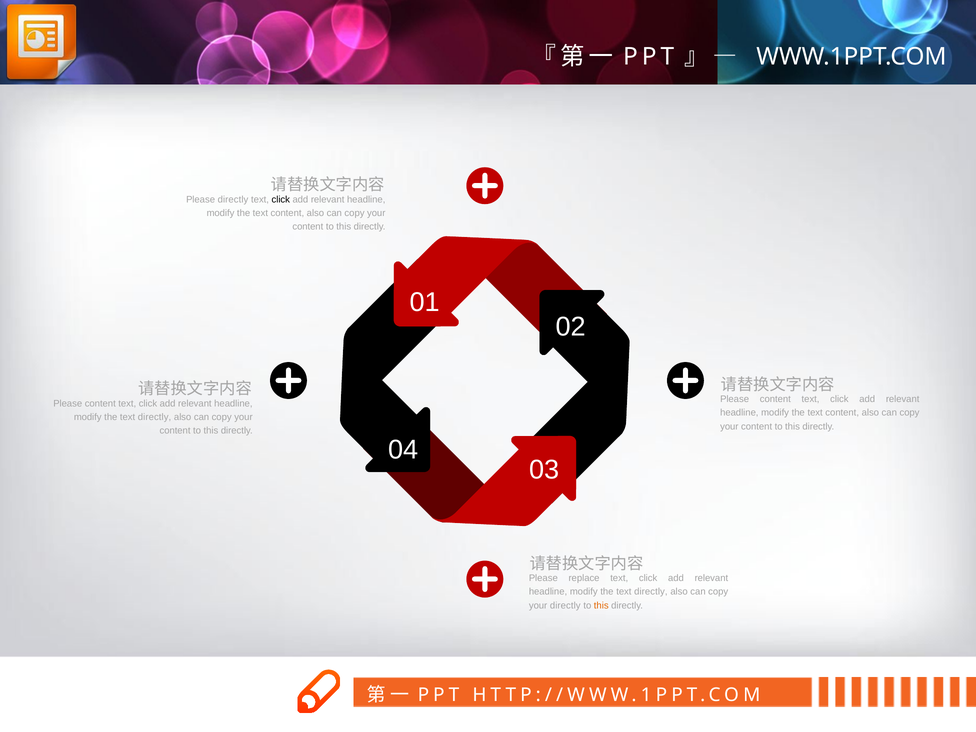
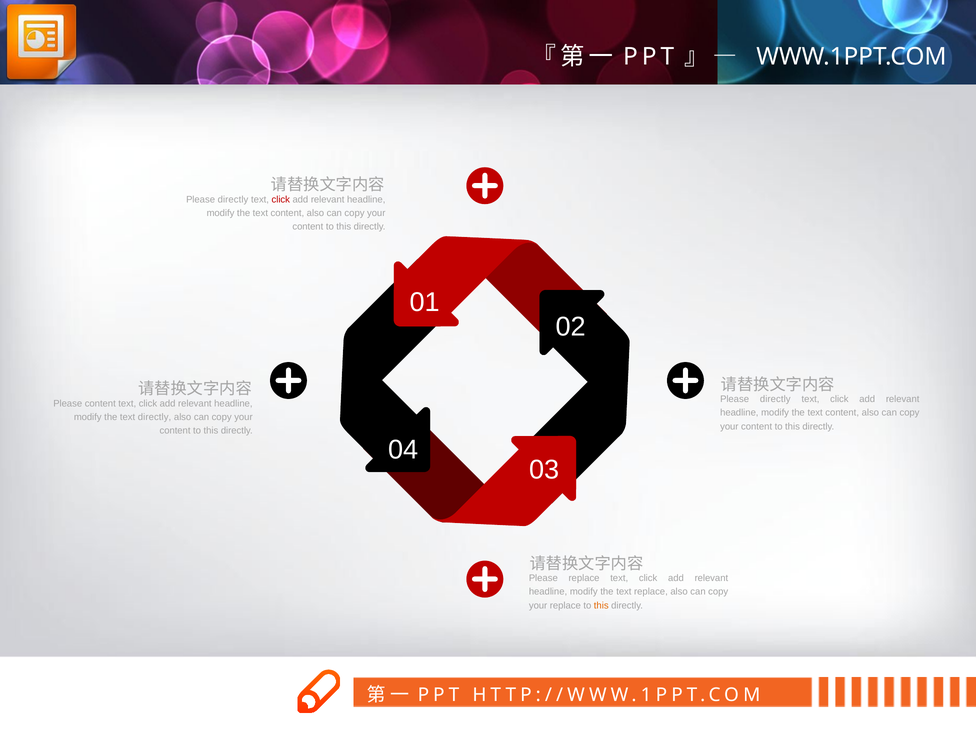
click at (281, 199) colour: black -> red
content at (775, 399): content -> directly
directly at (651, 592): directly -> replace
your directly: directly -> replace
